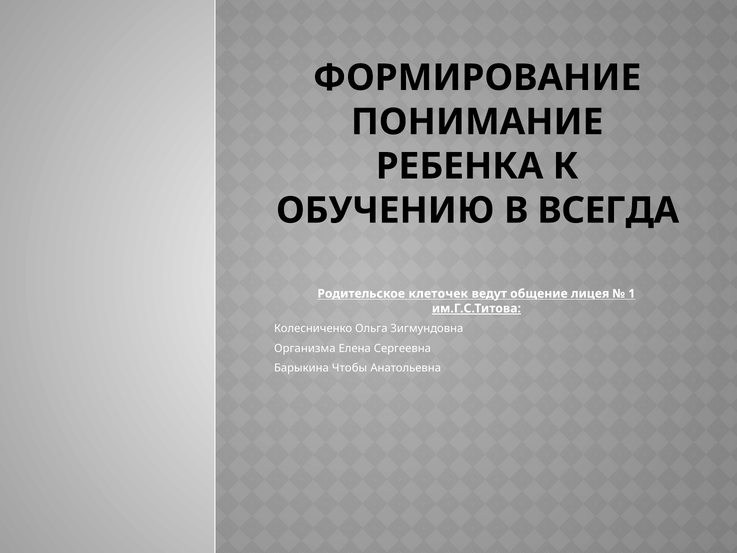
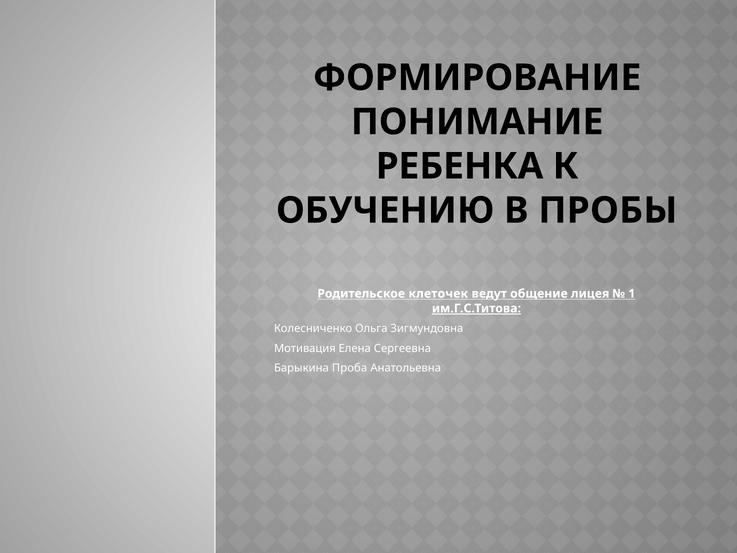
ВСЕГДА: ВСЕГДА -> ПРОБЫ
Организма: Организма -> Мотивация
Чтобы: Чтобы -> Проба
